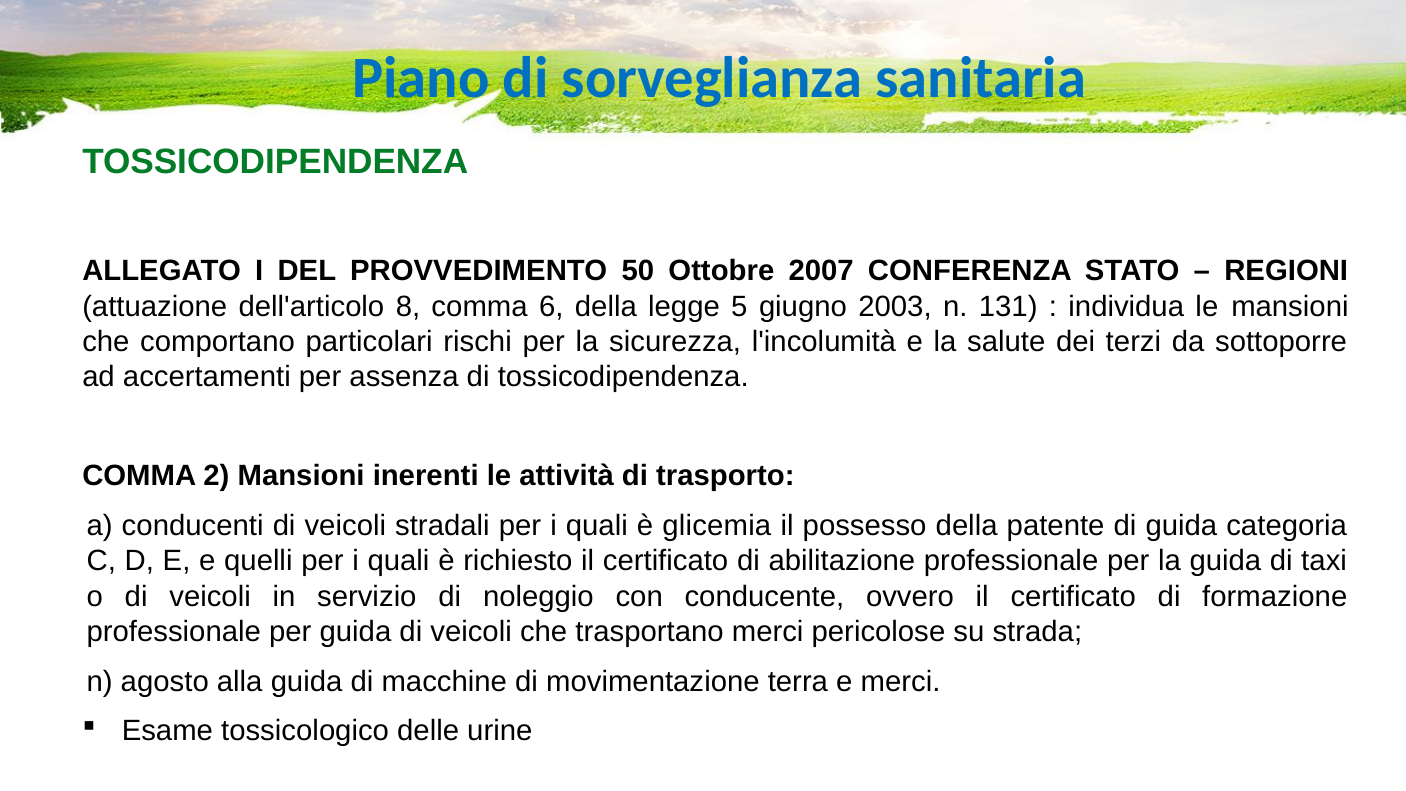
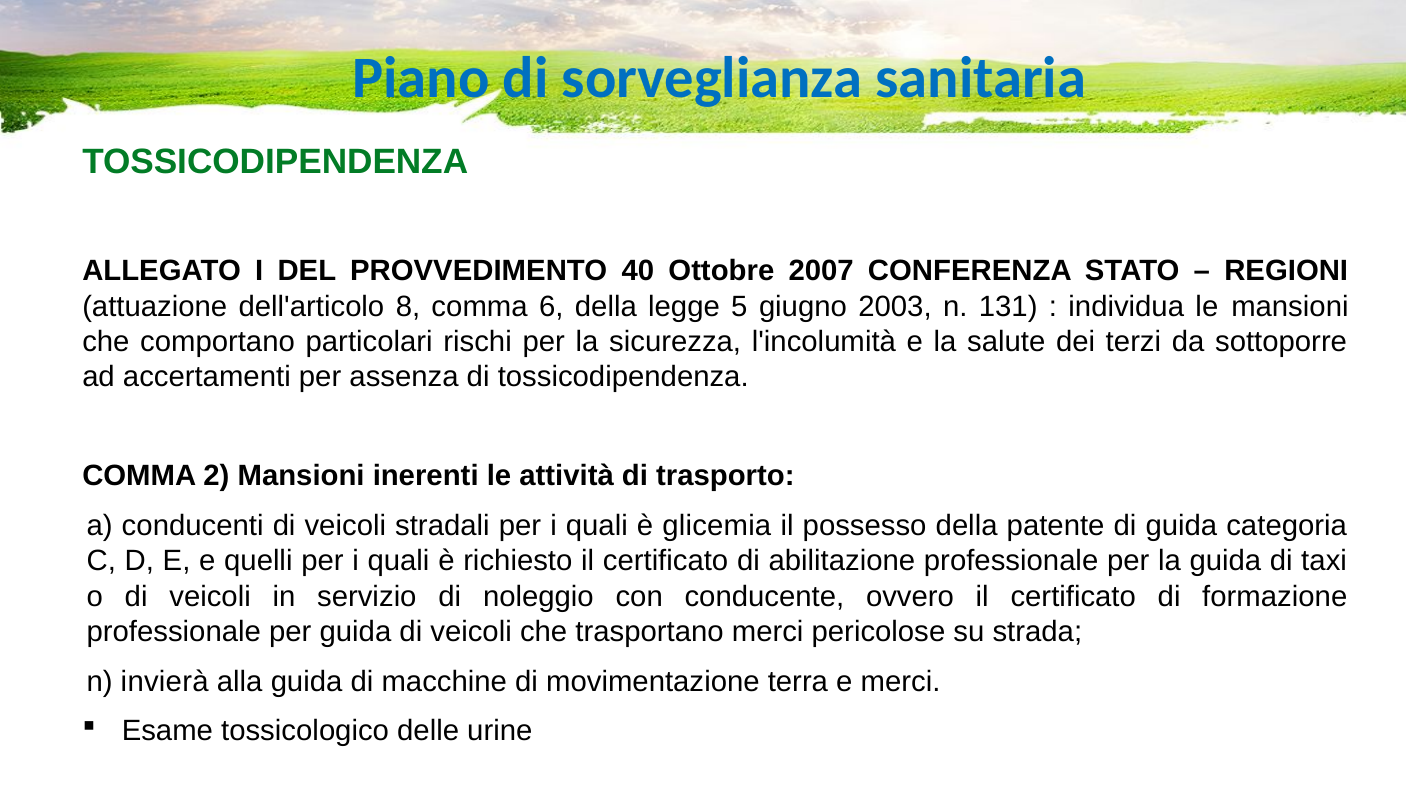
50: 50 -> 40
agosto: agosto -> invierà
